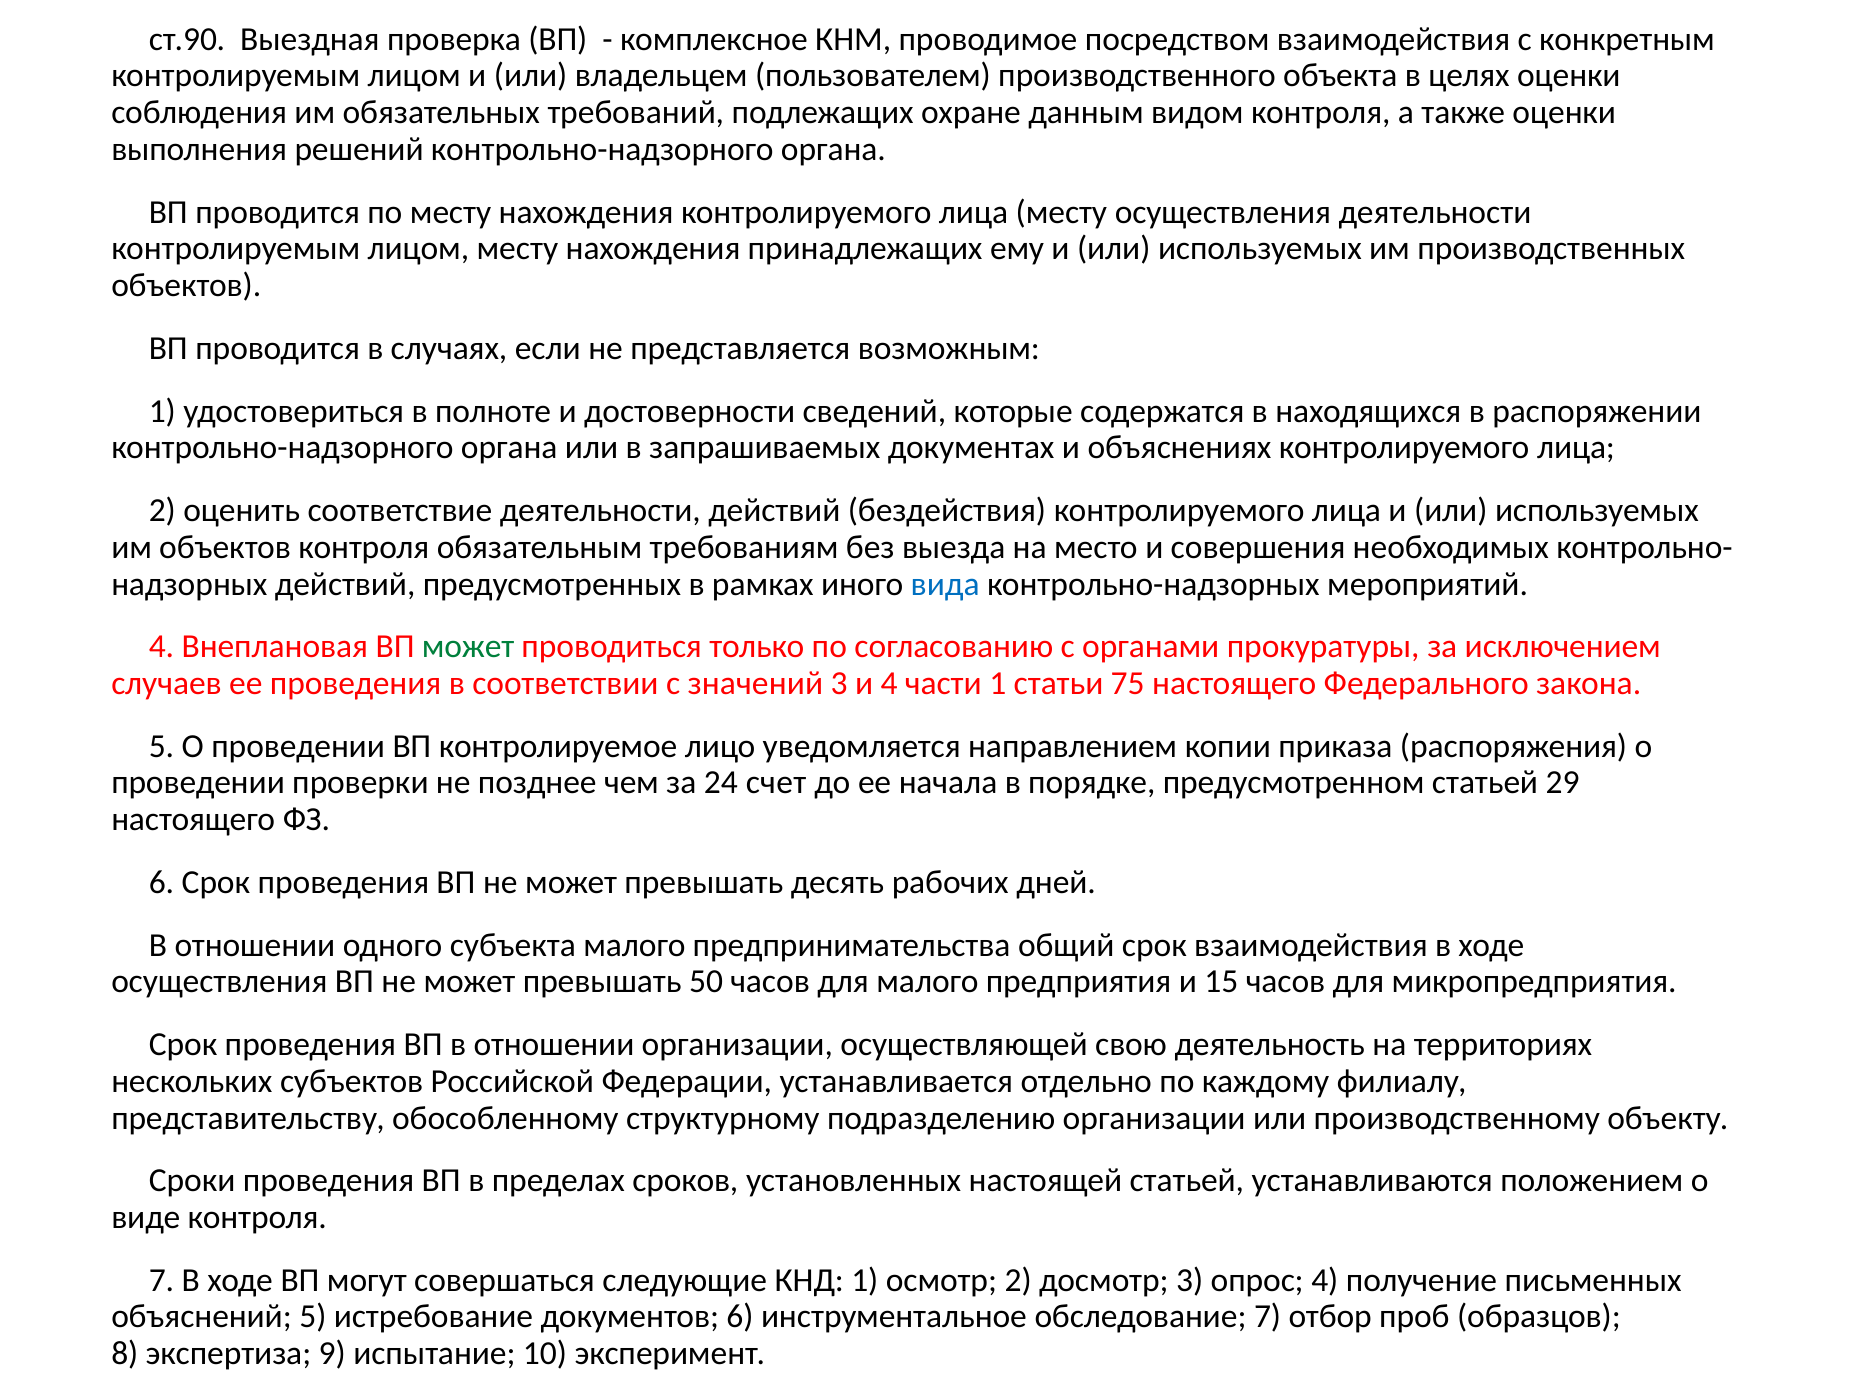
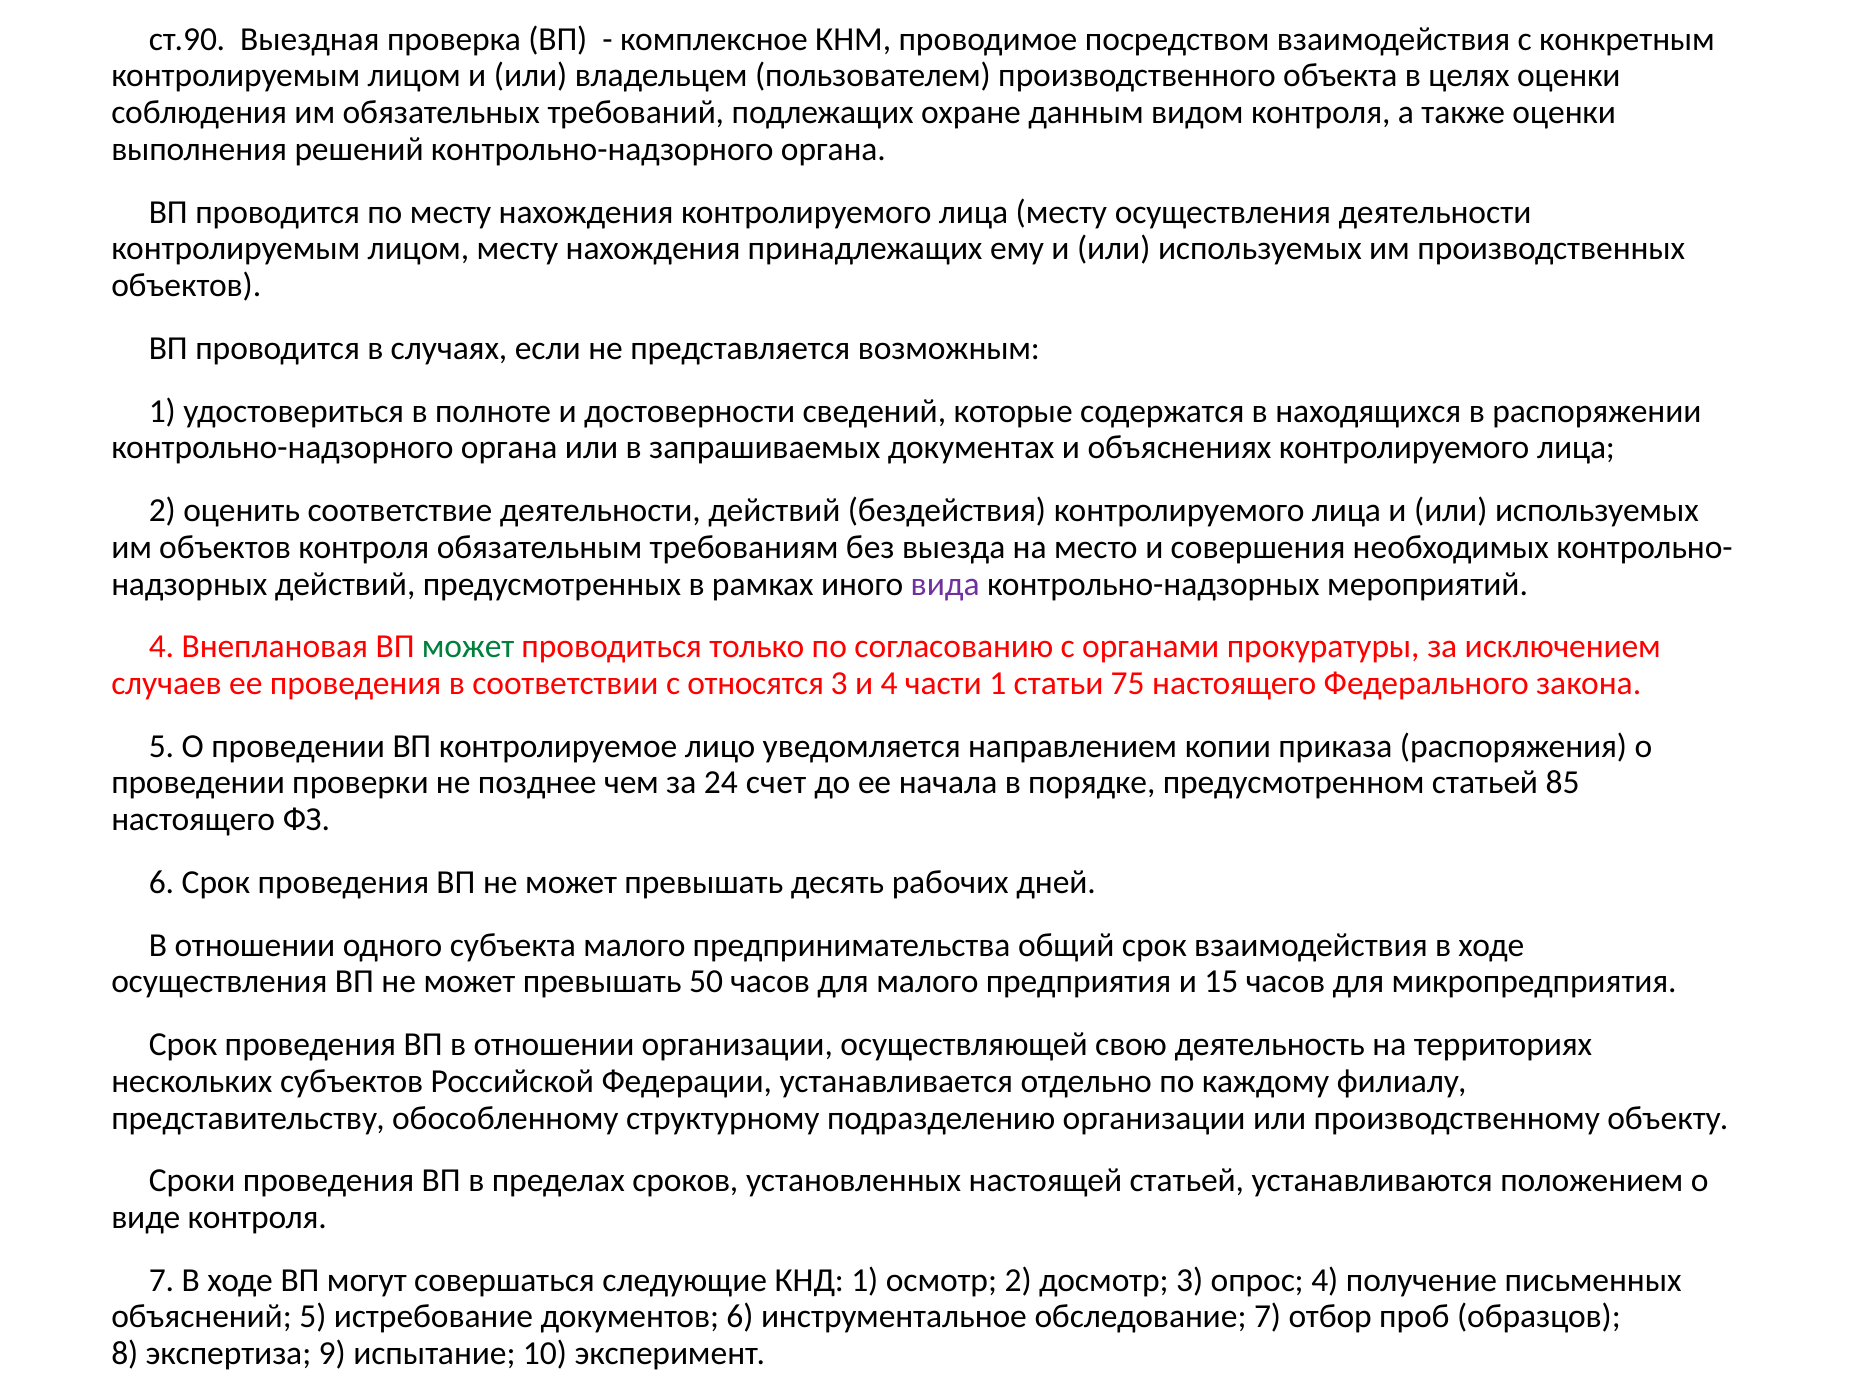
вида colour: blue -> purple
значений: значений -> относятся
29: 29 -> 85
